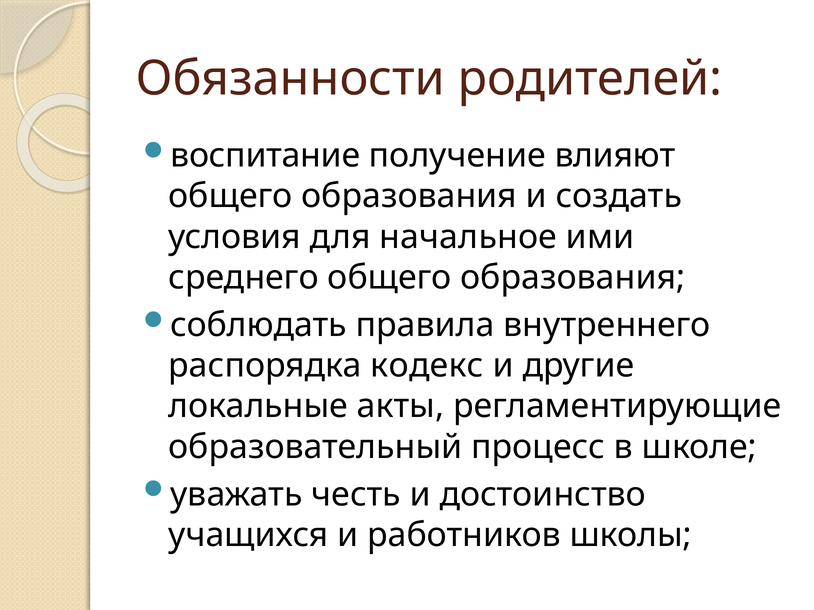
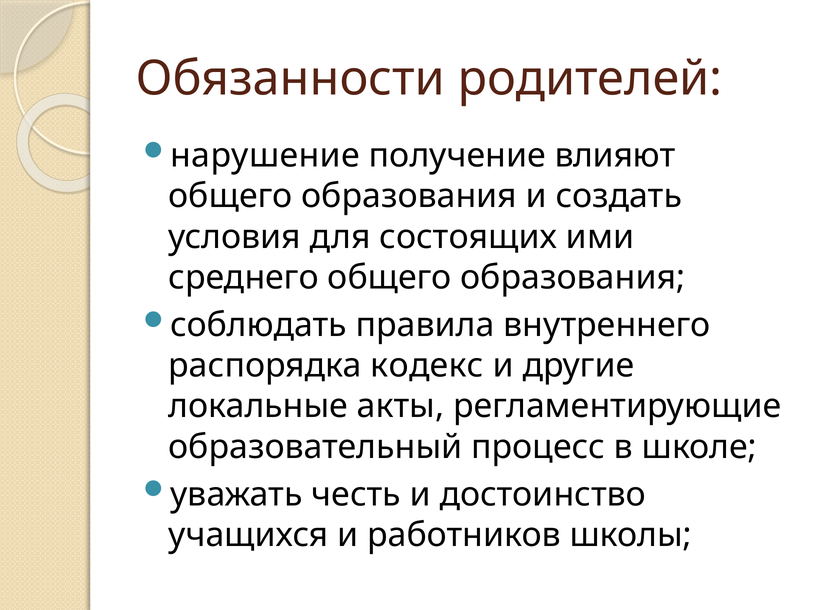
воспитание: воспитание -> нарушение
начальное: начальное -> состоящих
